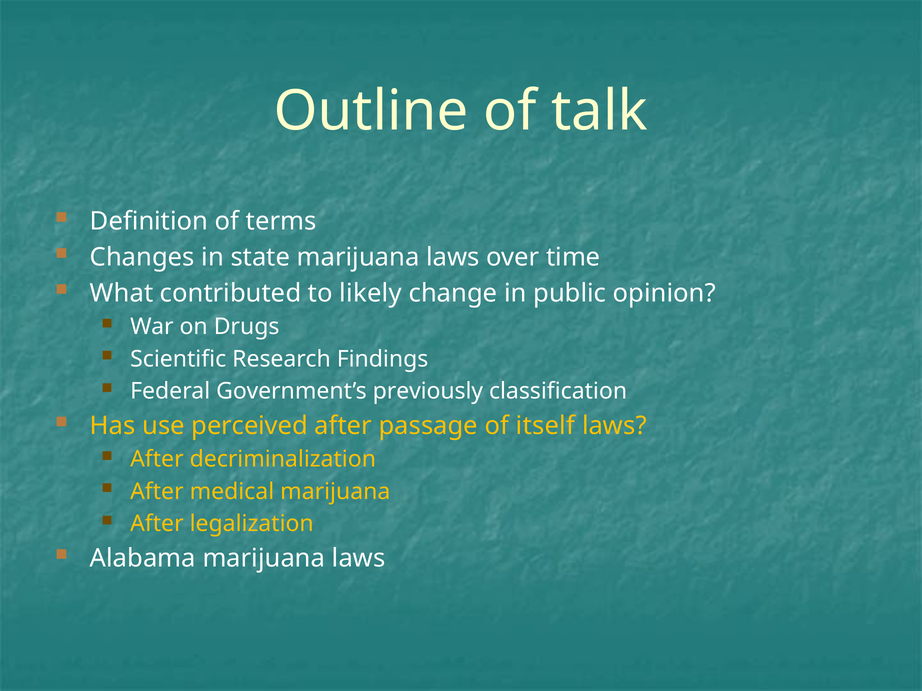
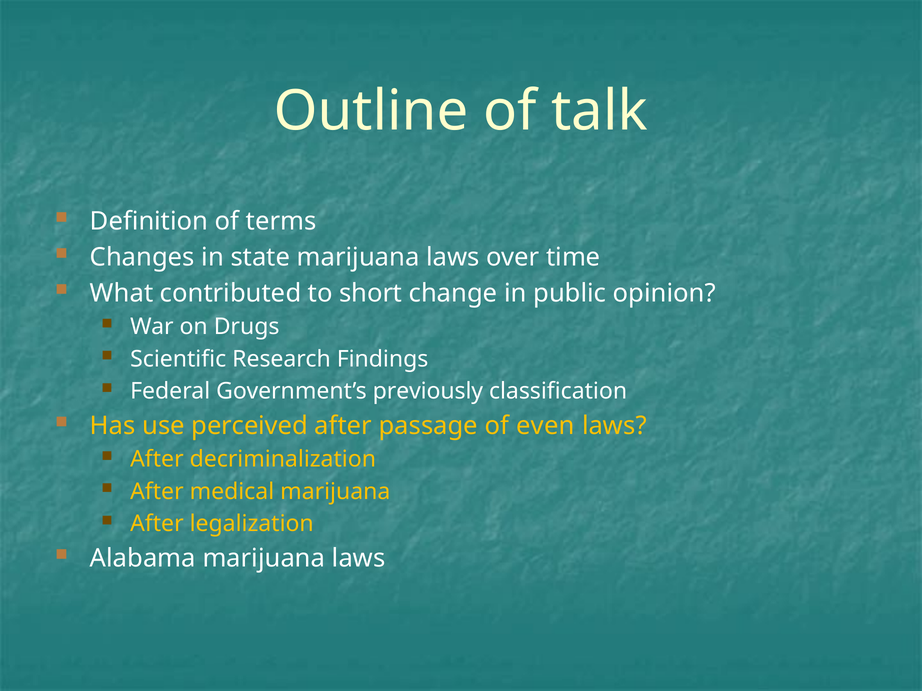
likely: likely -> short
itself: itself -> even
